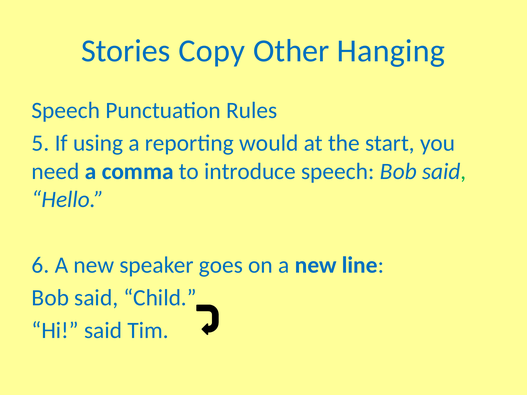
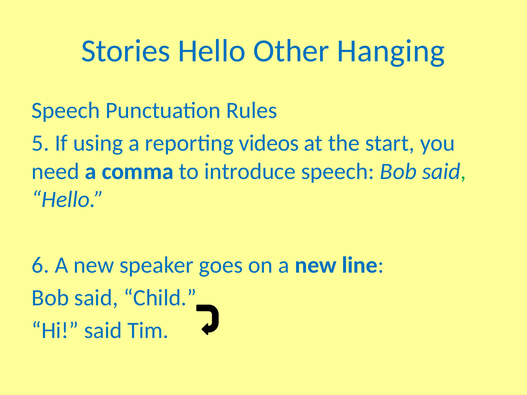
Stories Copy: Copy -> Hello
would: would -> videos
